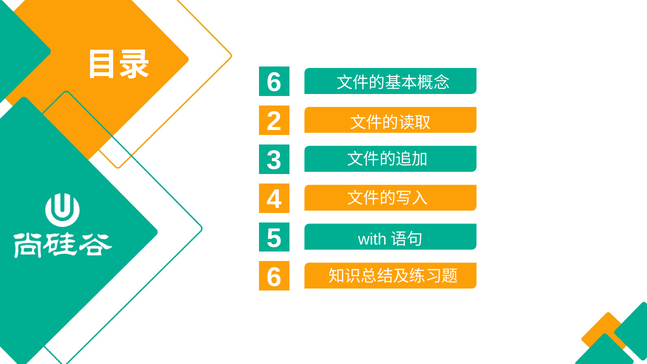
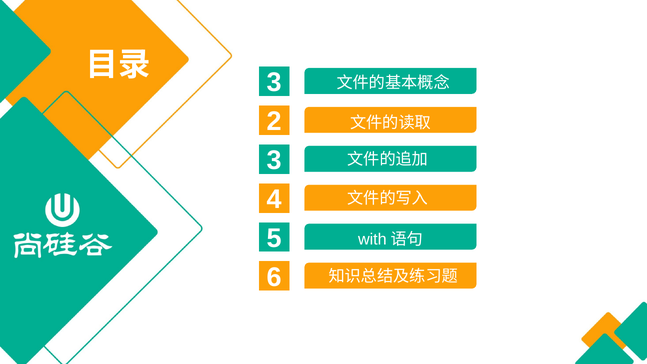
6 at (274, 83): 6 -> 3
